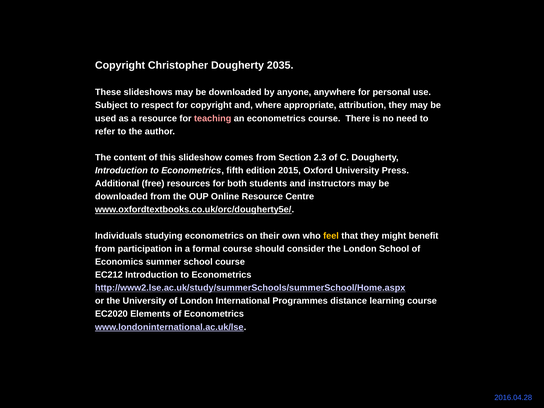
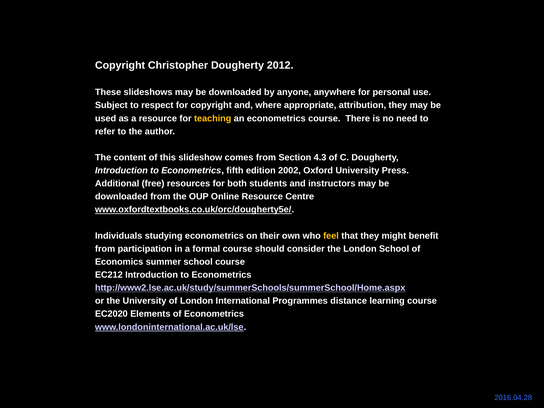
2035: 2035 -> 2012
teaching colour: pink -> yellow
2.3: 2.3 -> 4.3
2015: 2015 -> 2002
